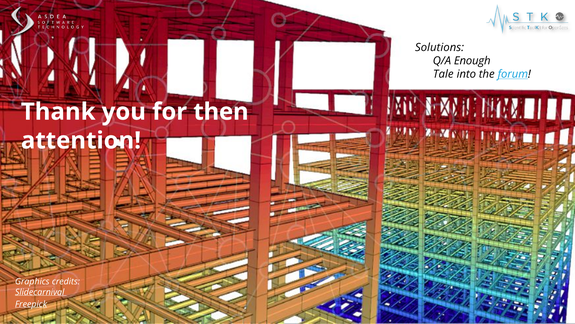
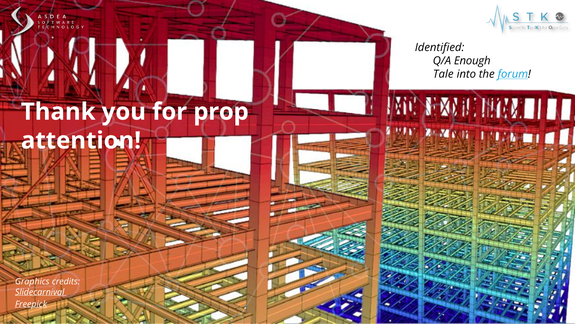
Solutions: Solutions -> Identified
then: then -> prop
